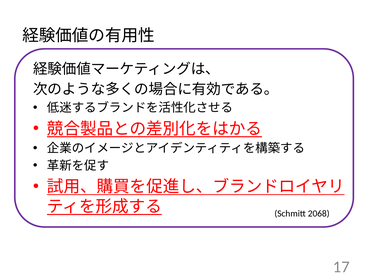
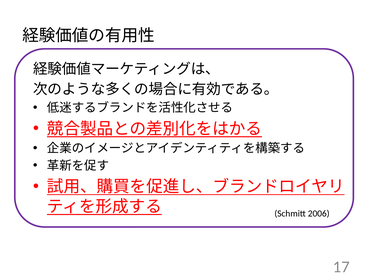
2068: 2068 -> 2006
